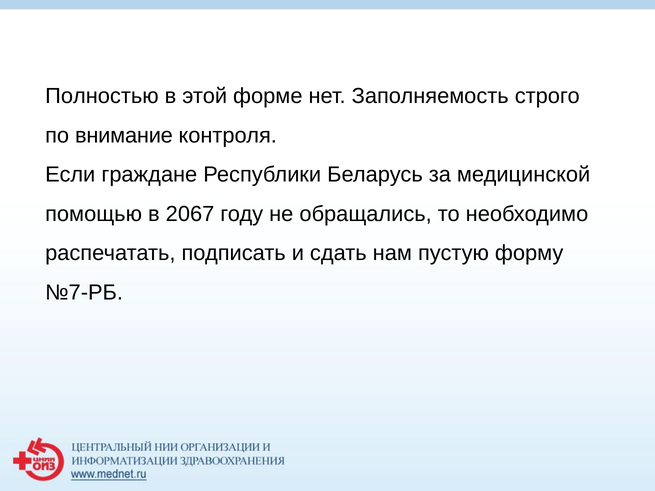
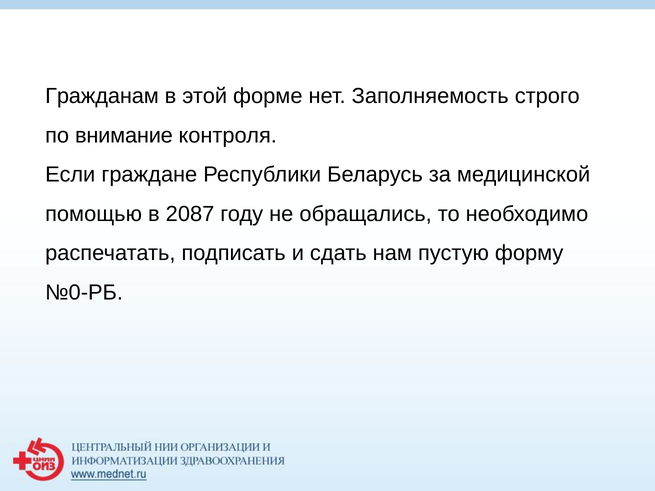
Полностью: Полностью -> Гражданам
2067: 2067 -> 2087
№7-РБ: №7-РБ -> №0-РБ
